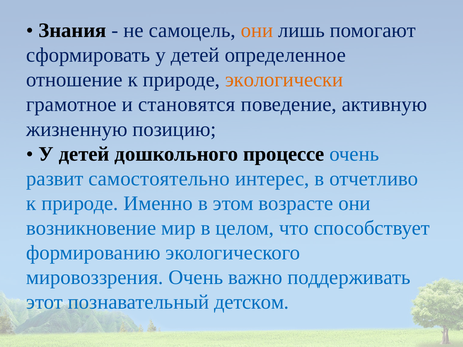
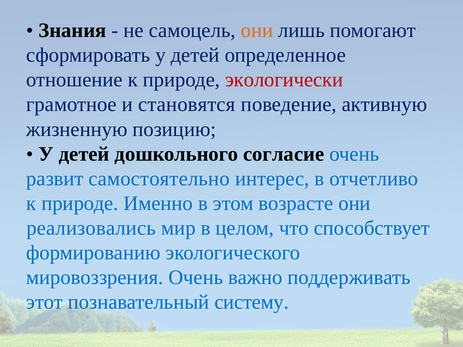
экологически colour: orange -> red
процессе: процессе -> согласие
возникновение: возникновение -> реализовались
детском: детском -> систему
